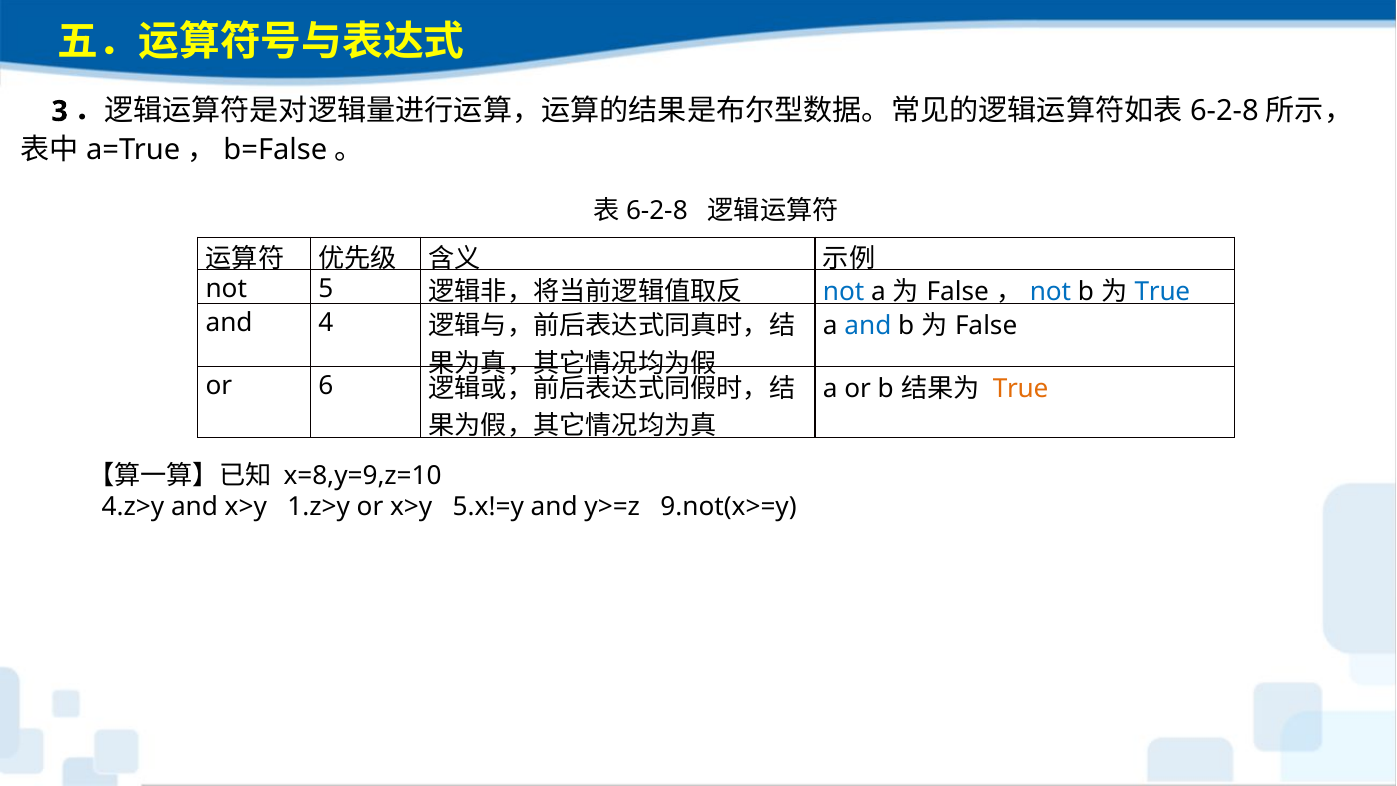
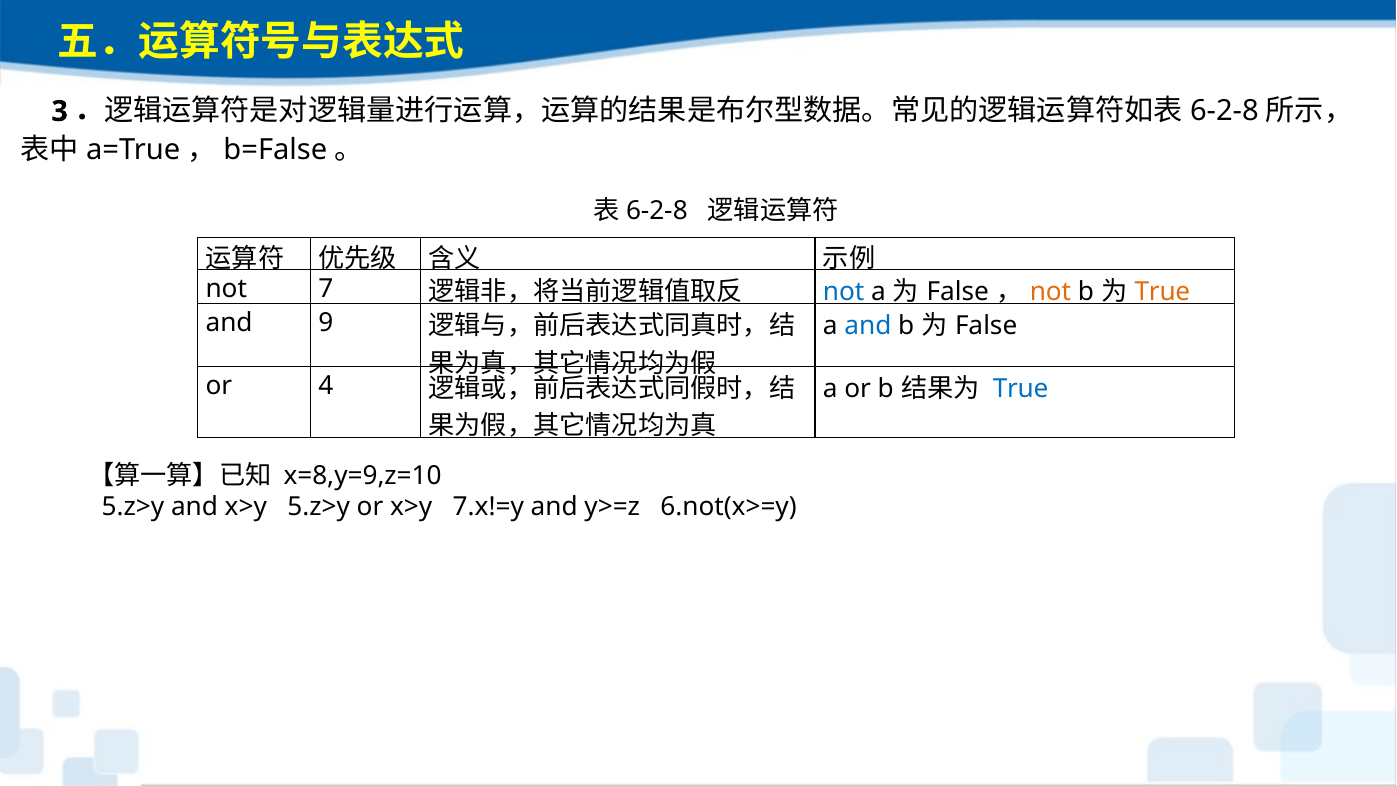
5: 5 -> 7
not at (1050, 292) colour: blue -> orange
True at (1162, 292) colour: blue -> orange
4: 4 -> 9
6: 6 -> 4
True at (1021, 388) colour: orange -> blue
4.z>y at (133, 507): 4.z>y -> 5.z>y
x>y 1.z>y: 1.z>y -> 5.z>y
5.x!=y: 5.x!=y -> 7.x!=y
9.not(x>=y: 9.not(x>=y -> 6.not(x>=y
